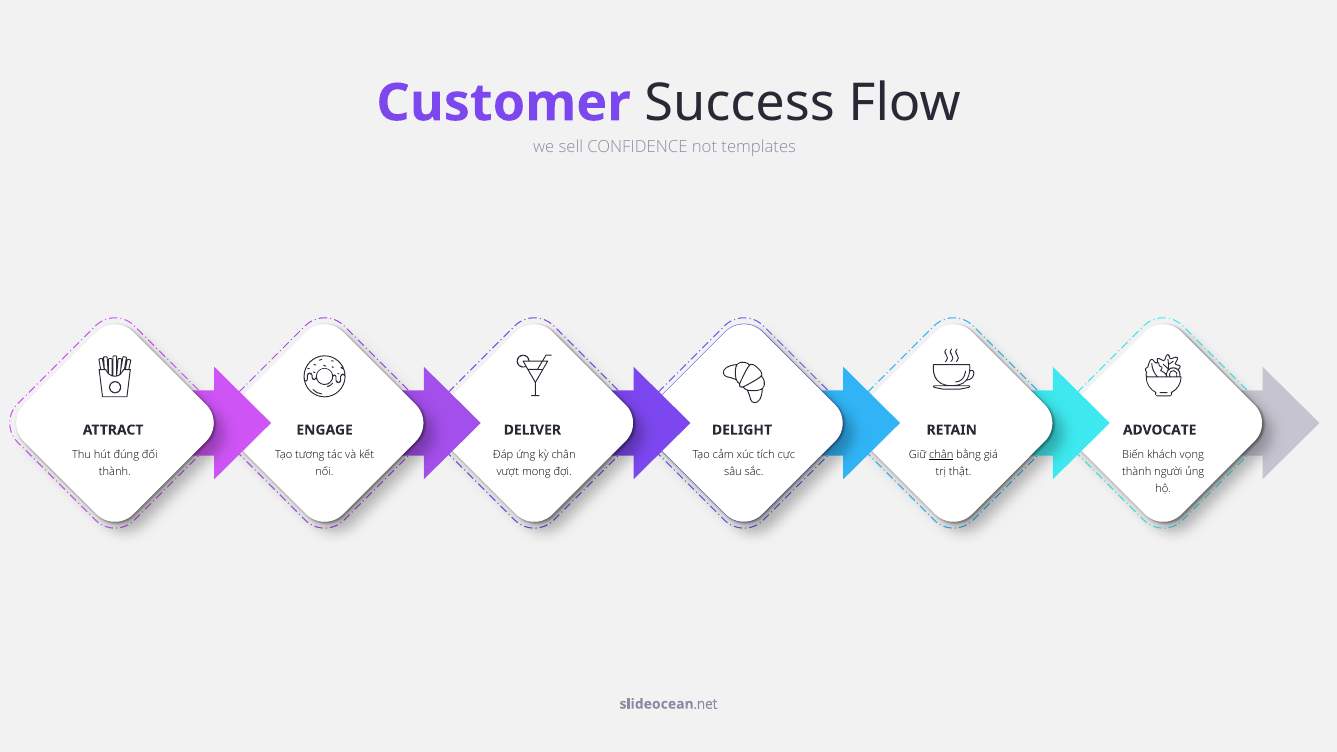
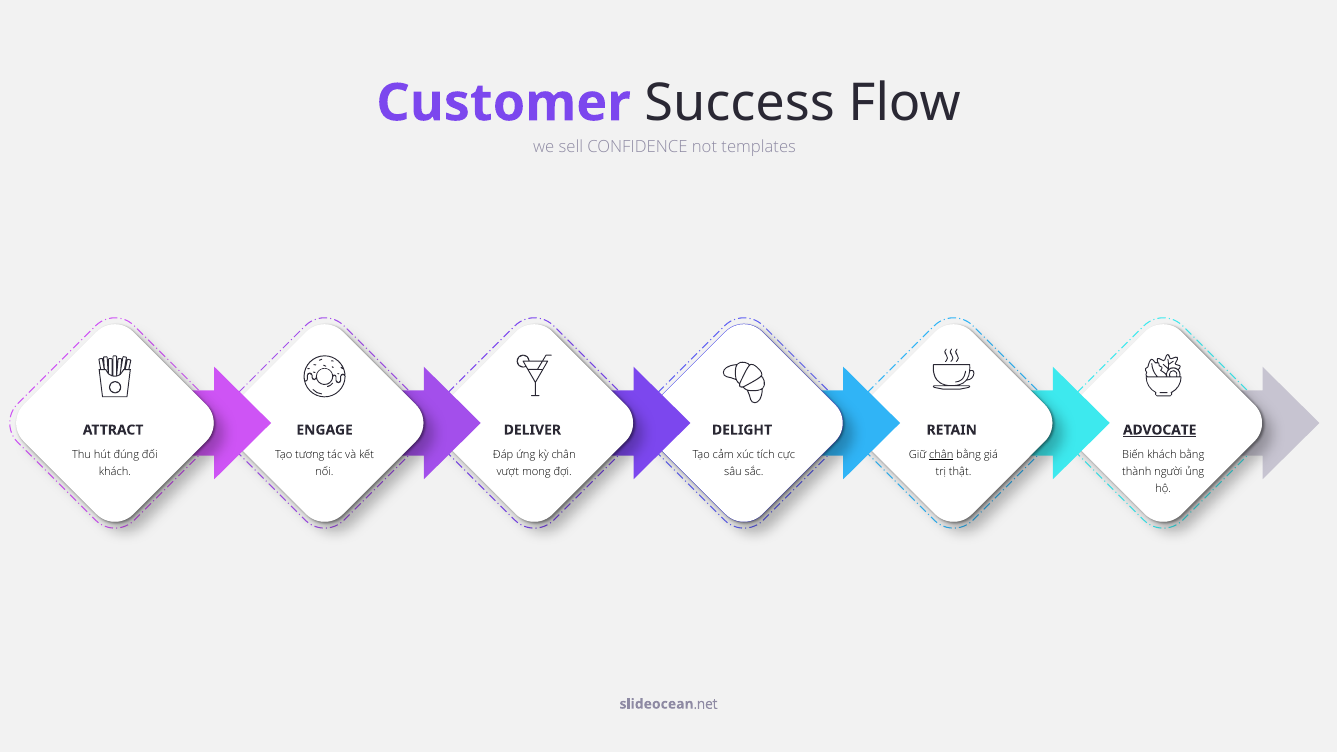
ADVOCATE underline: none -> present
khách vọng: vọng -> bằng
thành at (115, 472): thành -> khách
